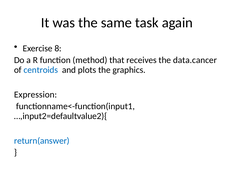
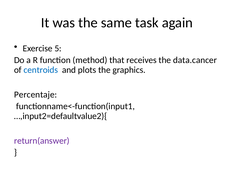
8: 8 -> 5
Expression: Expression -> Percentaje
return(answer colour: blue -> purple
